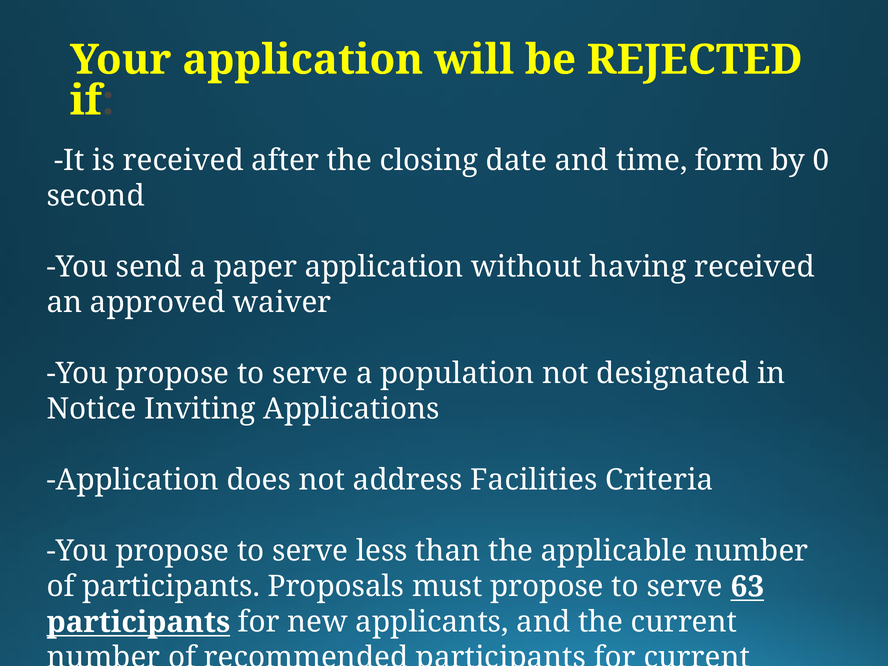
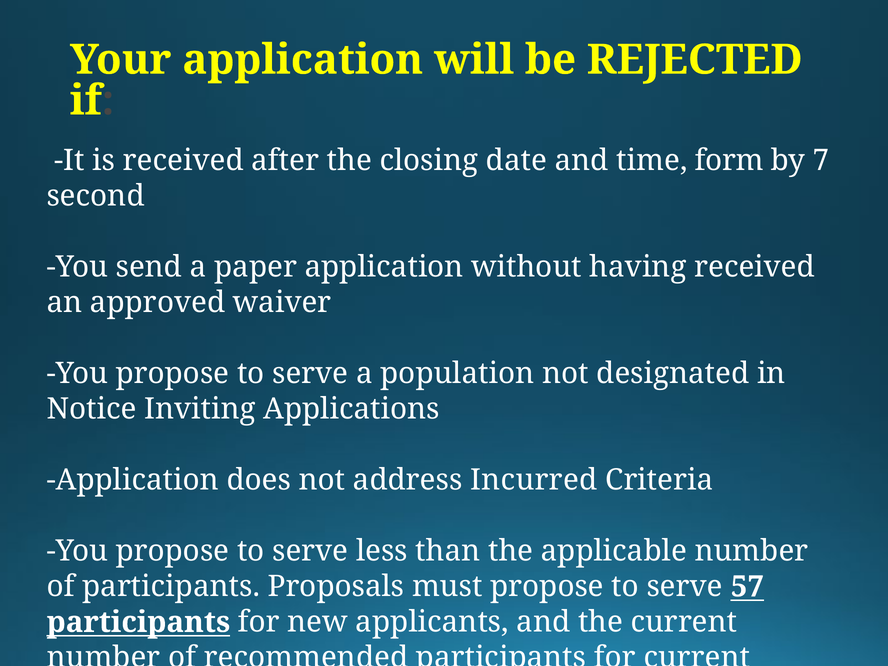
0: 0 -> 7
Facilities: Facilities -> Incurred
63: 63 -> 57
